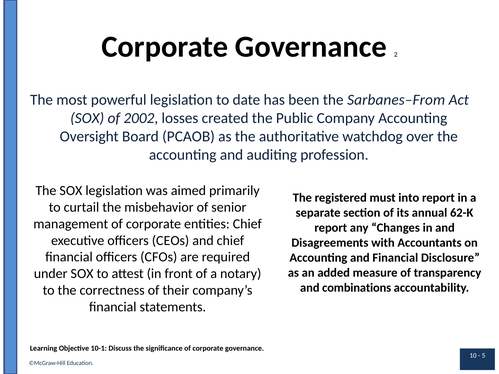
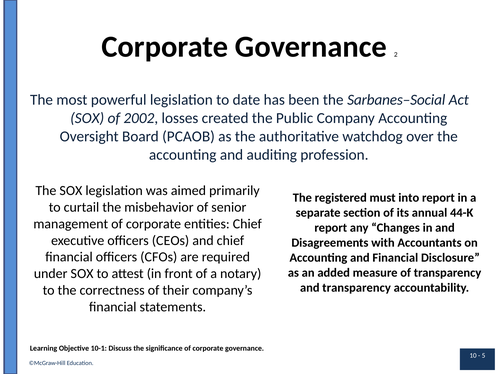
Sarbanes–From: Sarbanes–From -> Sarbanes–Social
62-K: 62-K -> 44-K
and combinations: combinations -> transparency
